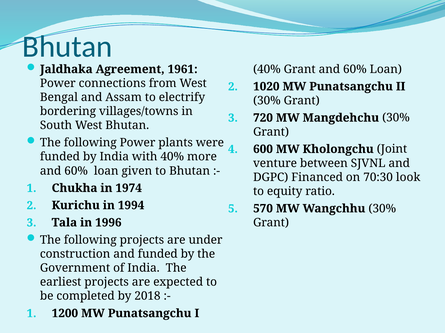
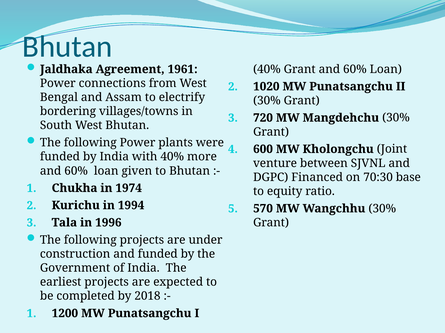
look: look -> base
